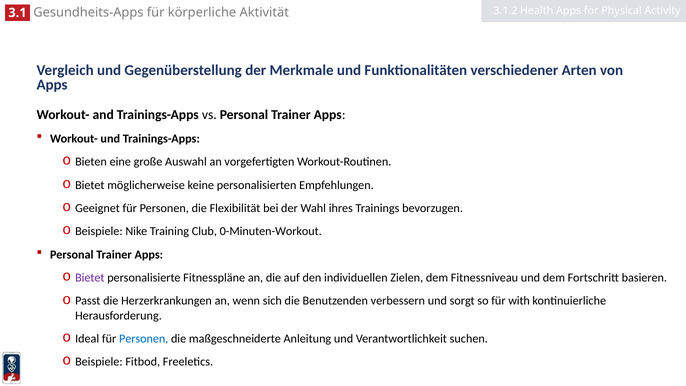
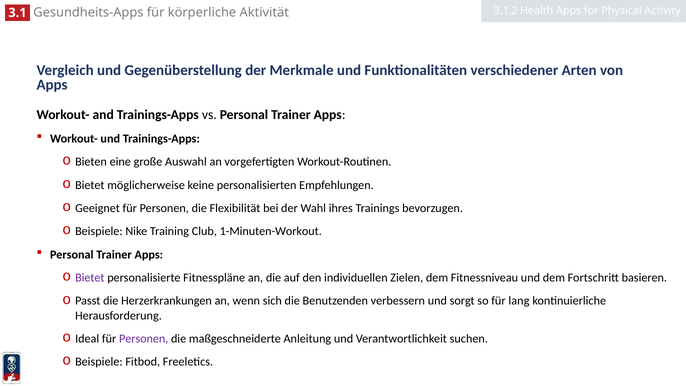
0-Minuten-Workout: 0-Minuten-Workout -> 1-Minuten-Workout
with: with -> lang
Personen at (144, 339) colour: blue -> purple
